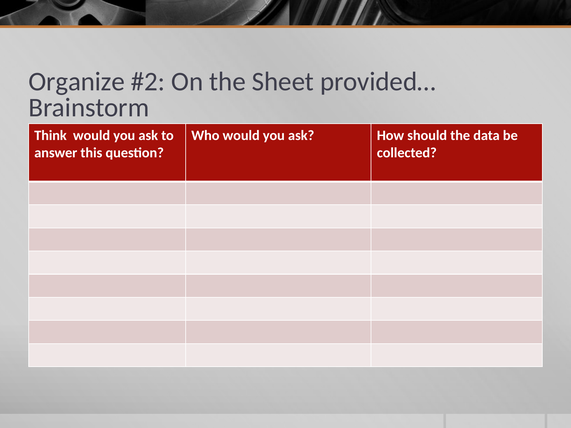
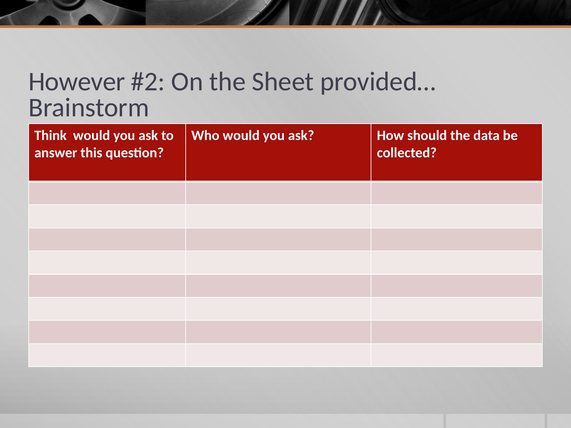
Organize: Organize -> However
